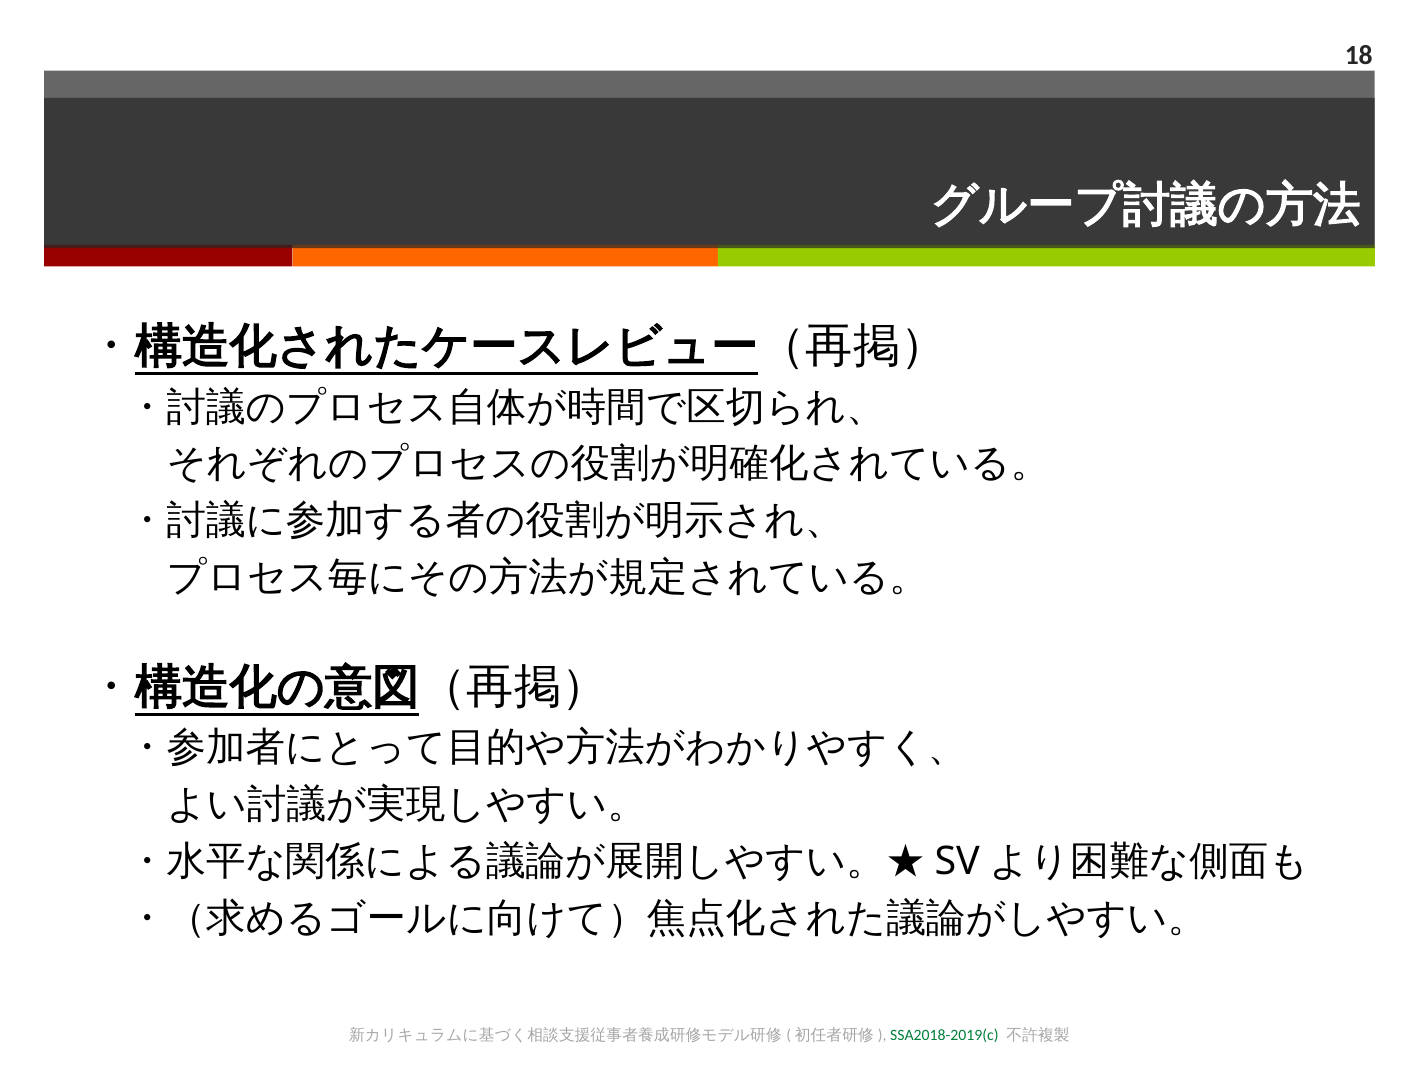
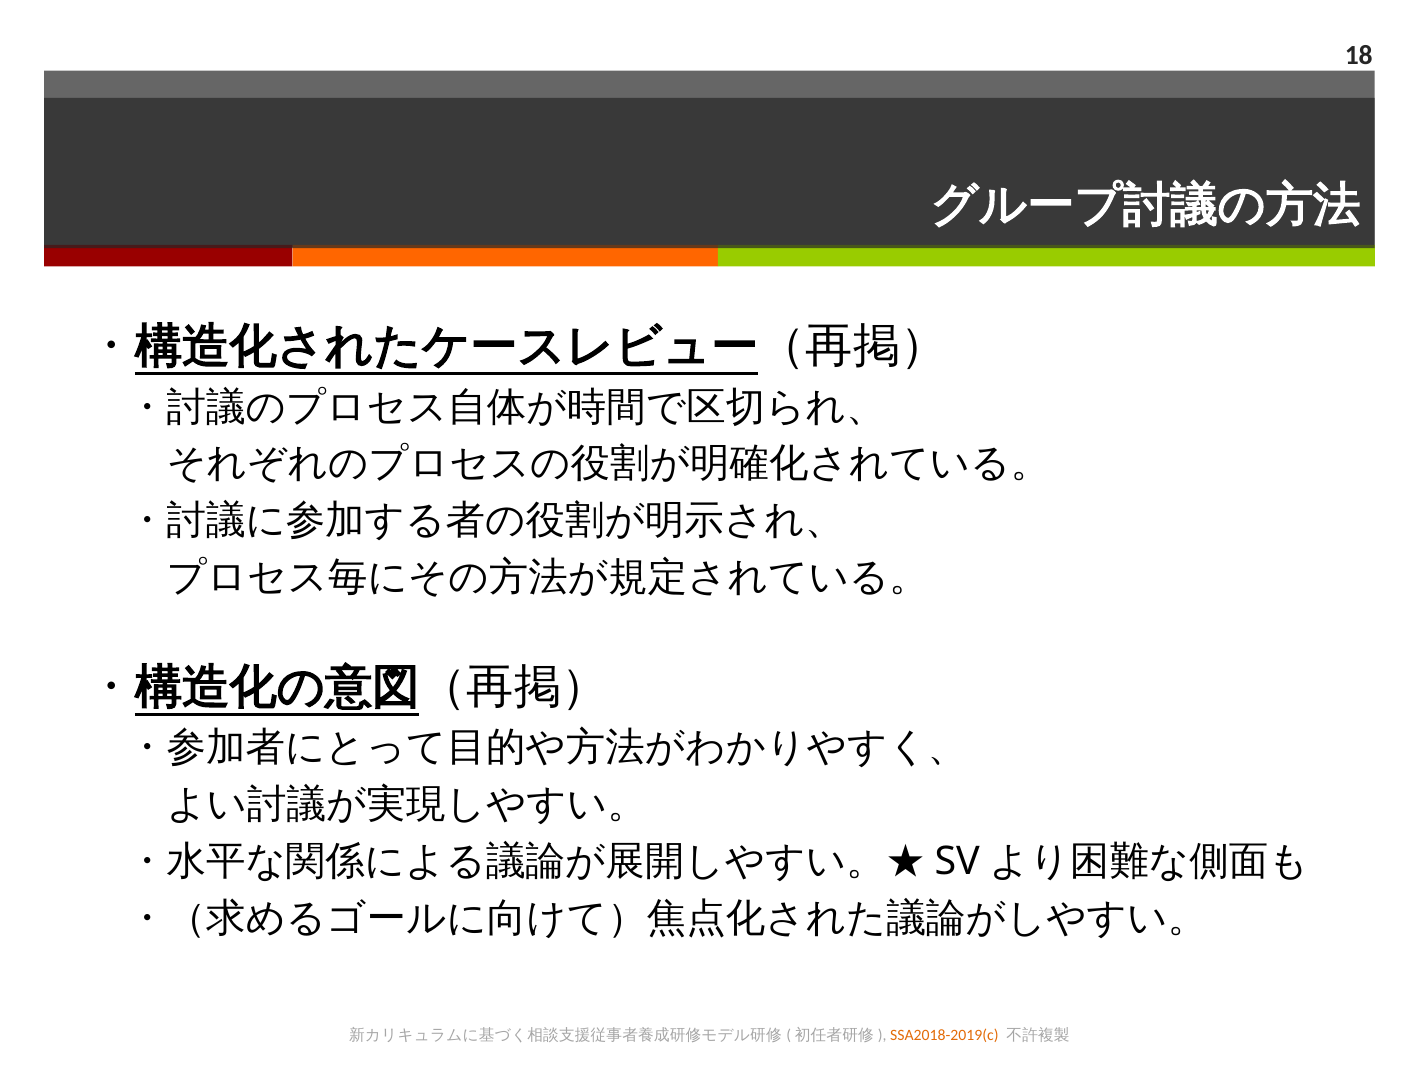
SSA2018-2019(c colour: green -> orange
